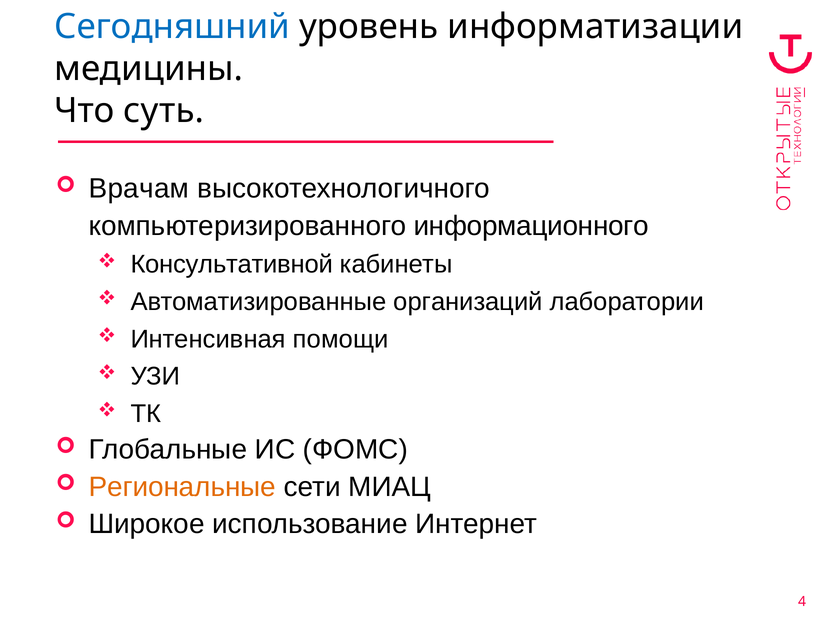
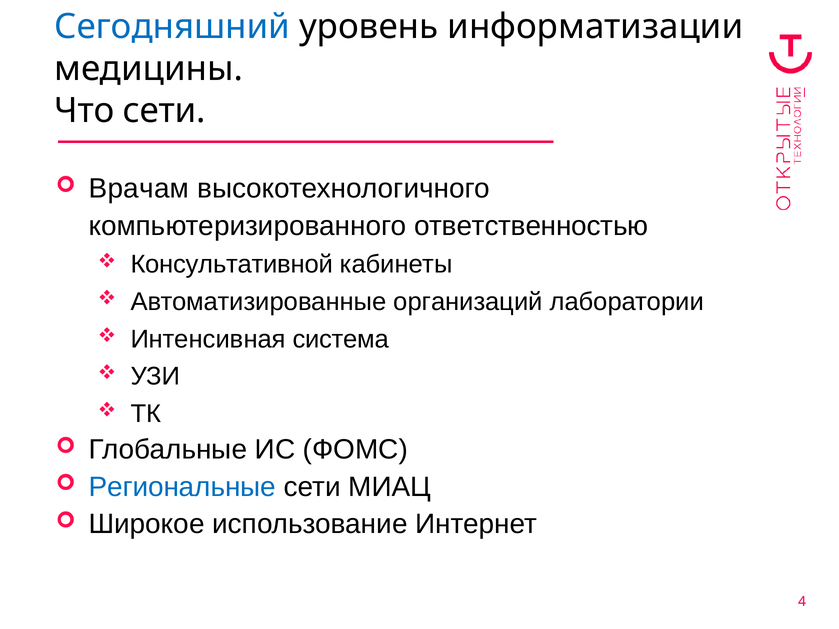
Что суть: суть -> сети
информационного: информационного -> ответственностью
помощи: помощи -> система
Региональные colour: orange -> blue
